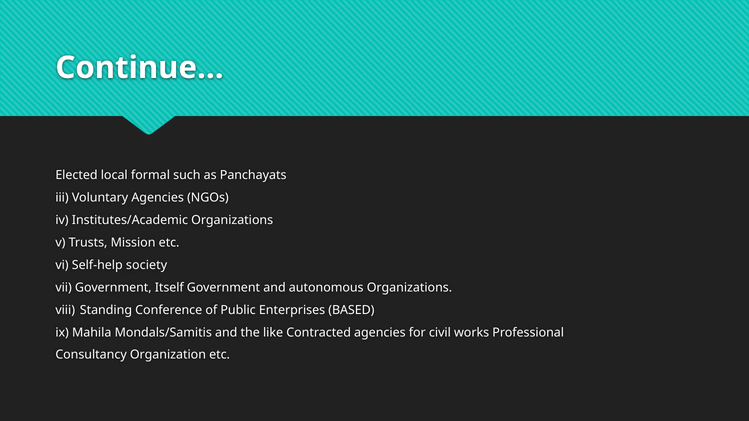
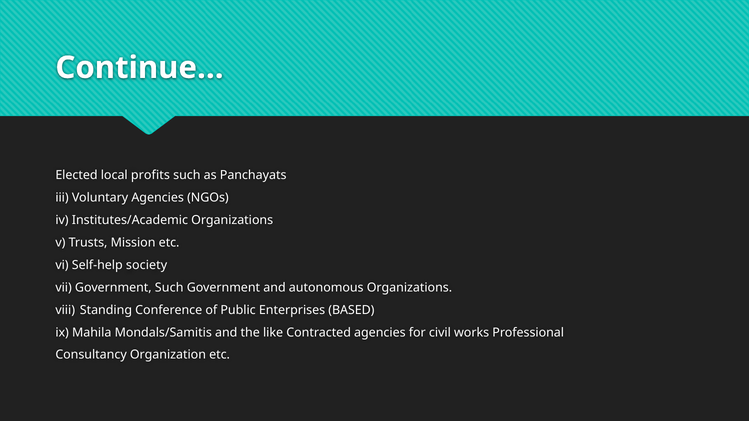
formal: formal -> profits
Government Itself: Itself -> Such
